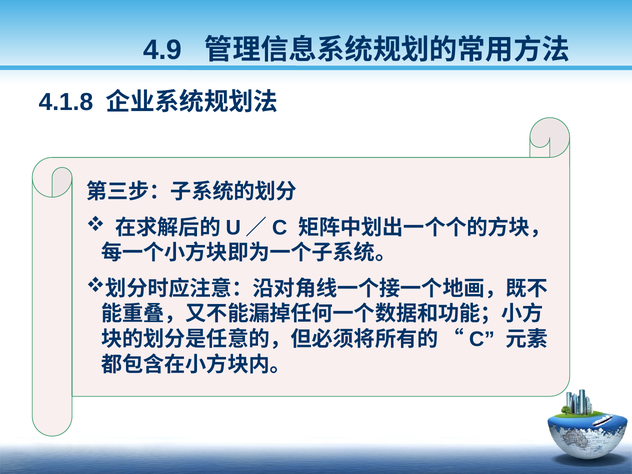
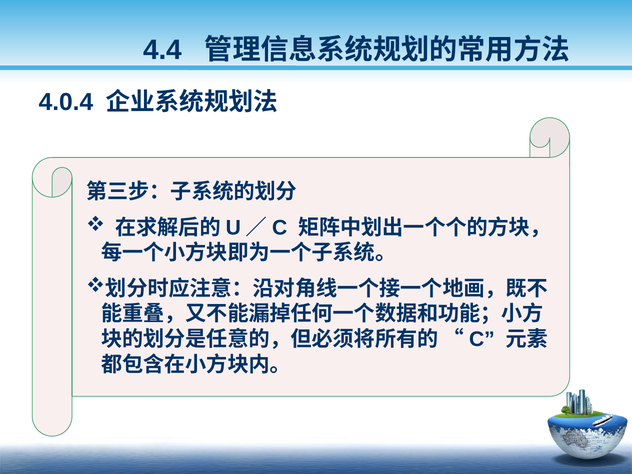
4.9: 4.9 -> 4.4
4.1.8: 4.1.8 -> 4.0.4
